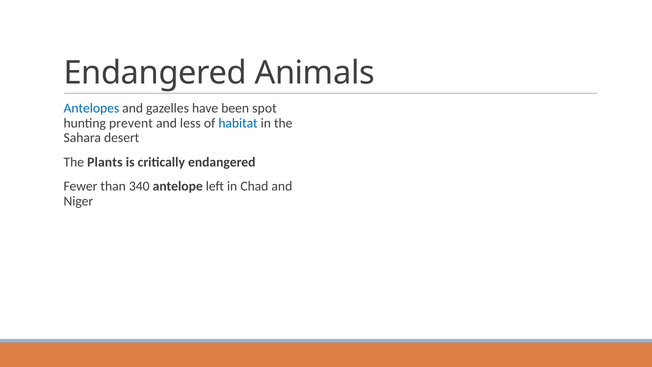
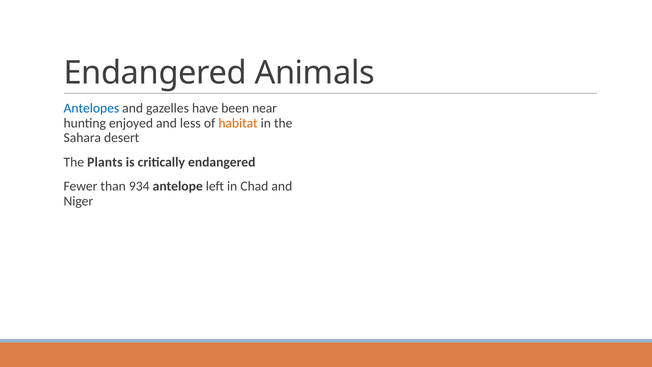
spot: spot -> near
prevent: prevent -> enjoyed
habitat colour: blue -> orange
340: 340 -> 934
